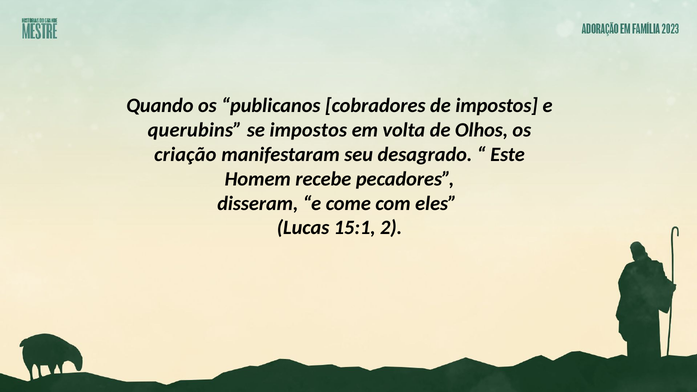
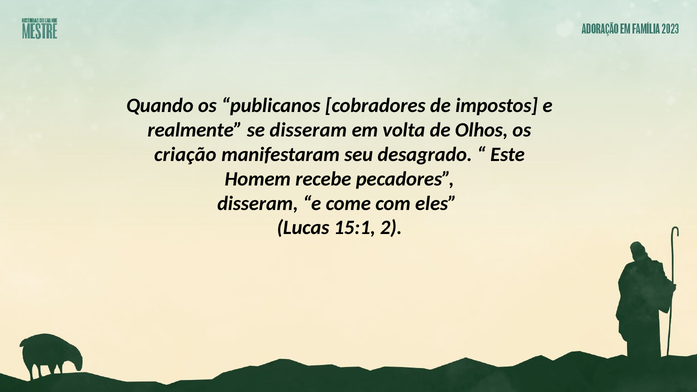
querubins: querubins -> realmente
se impostos: impostos -> disseram
